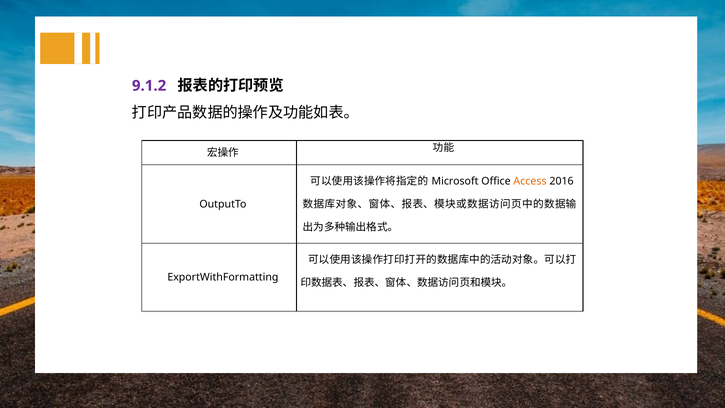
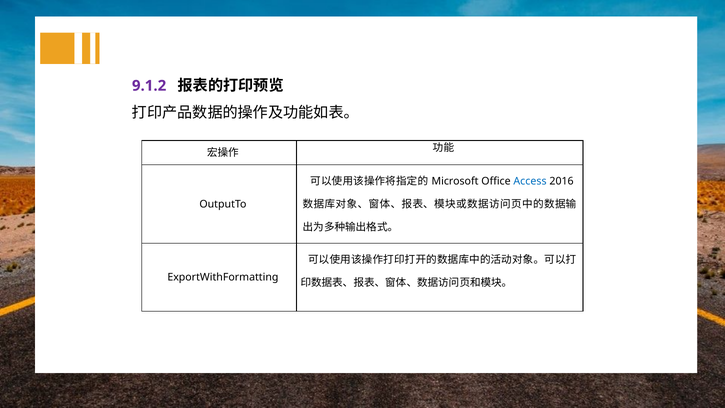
Access colour: orange -> blue
